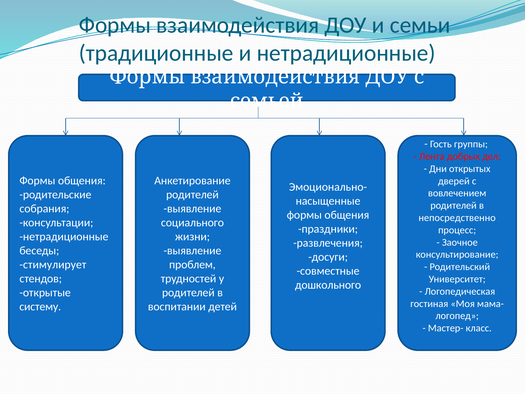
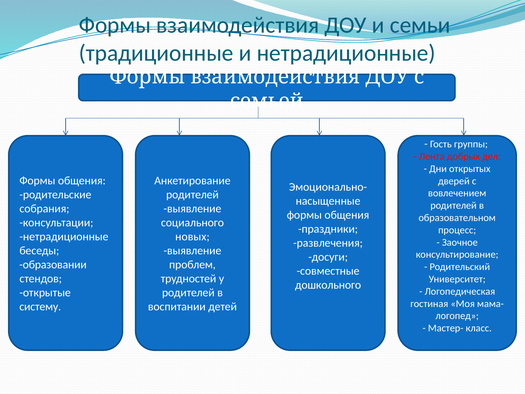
непосредственно: непосредственно -> образовательном
жизни: жизни -> новых
стимулирует: стимулирует -> образовании
